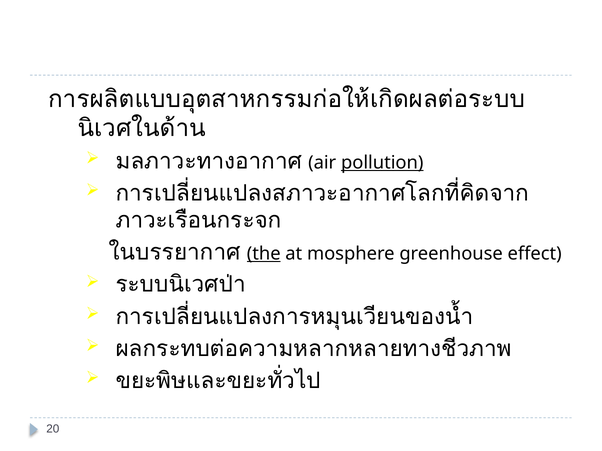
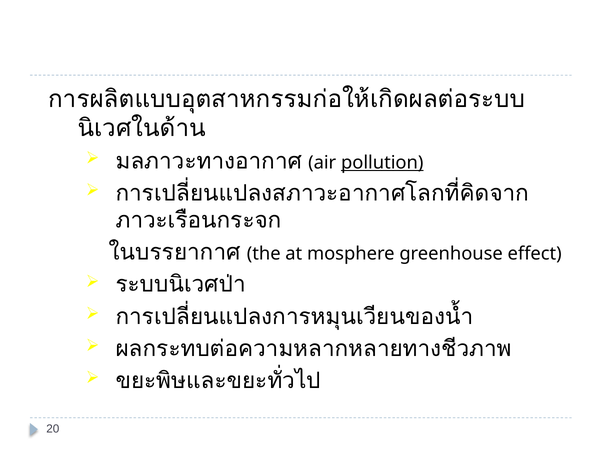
the underline: present -> none
